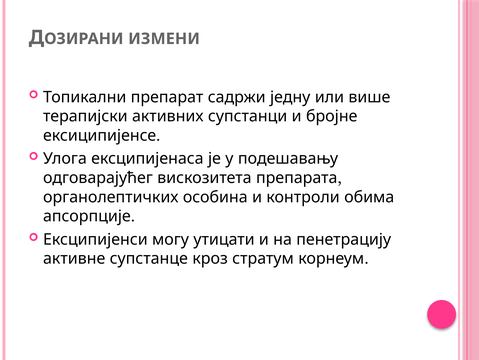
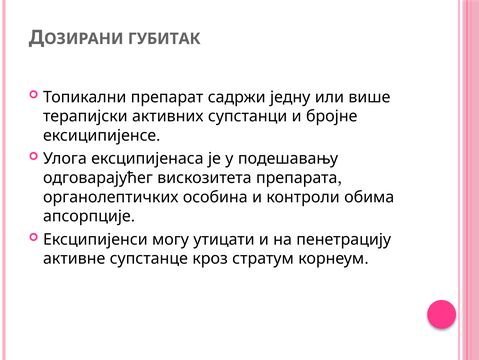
ИЗМЕНИ: ИЗМЕНИ -> ГУБИТАК
